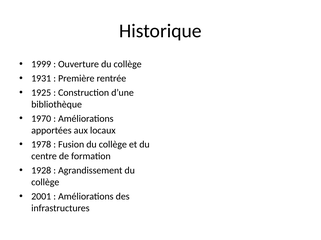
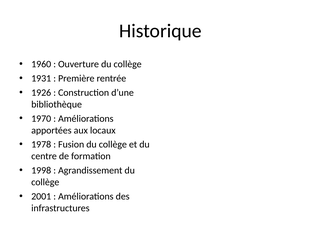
1999: 1999 -> 1960
1925: 1925 -> 1926
1928: 1928 -> 1998
